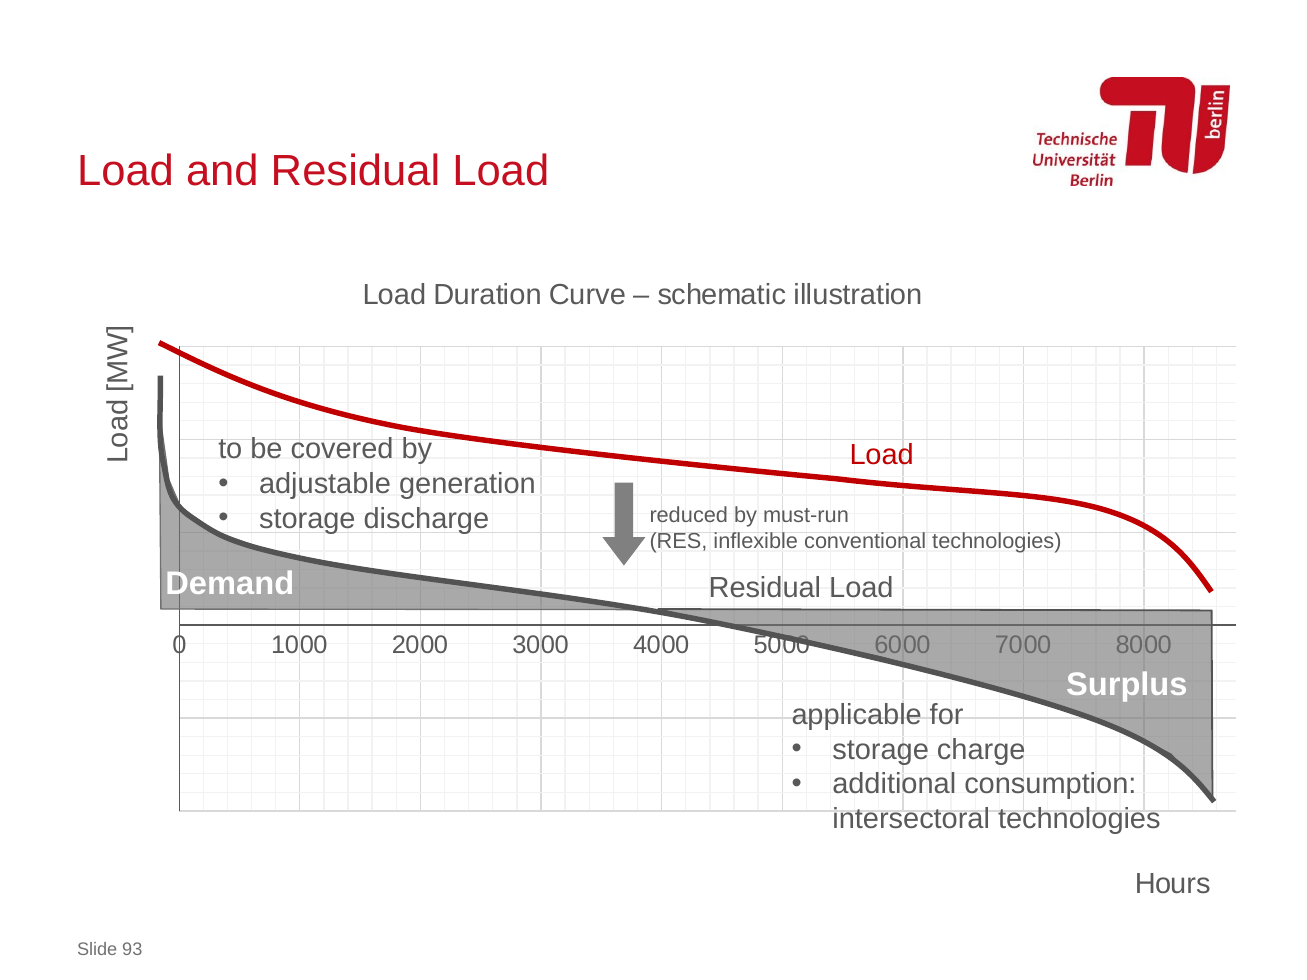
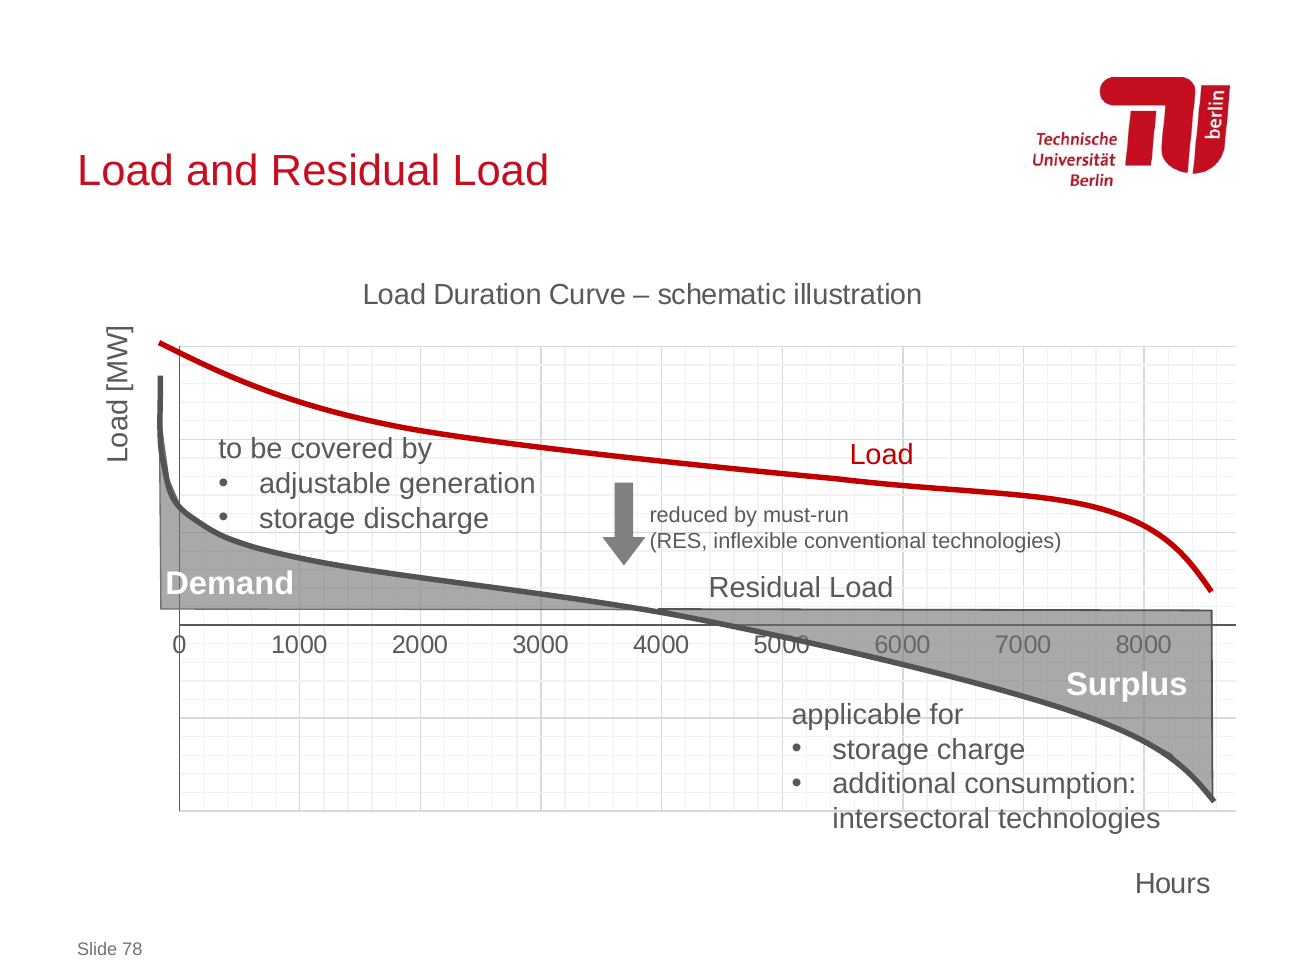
93: 93 -> 78
